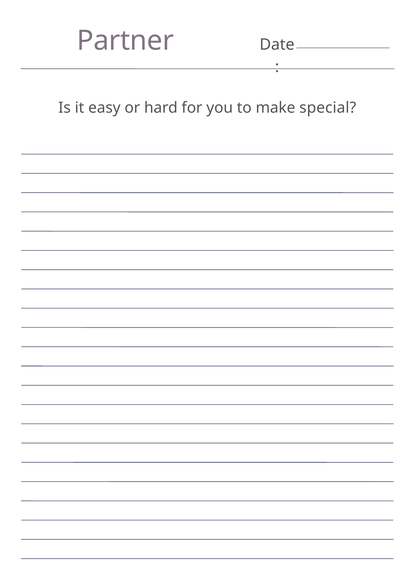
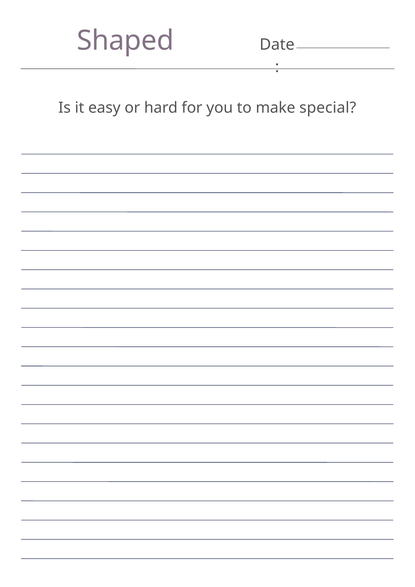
Partner: Partner -> Shaped
